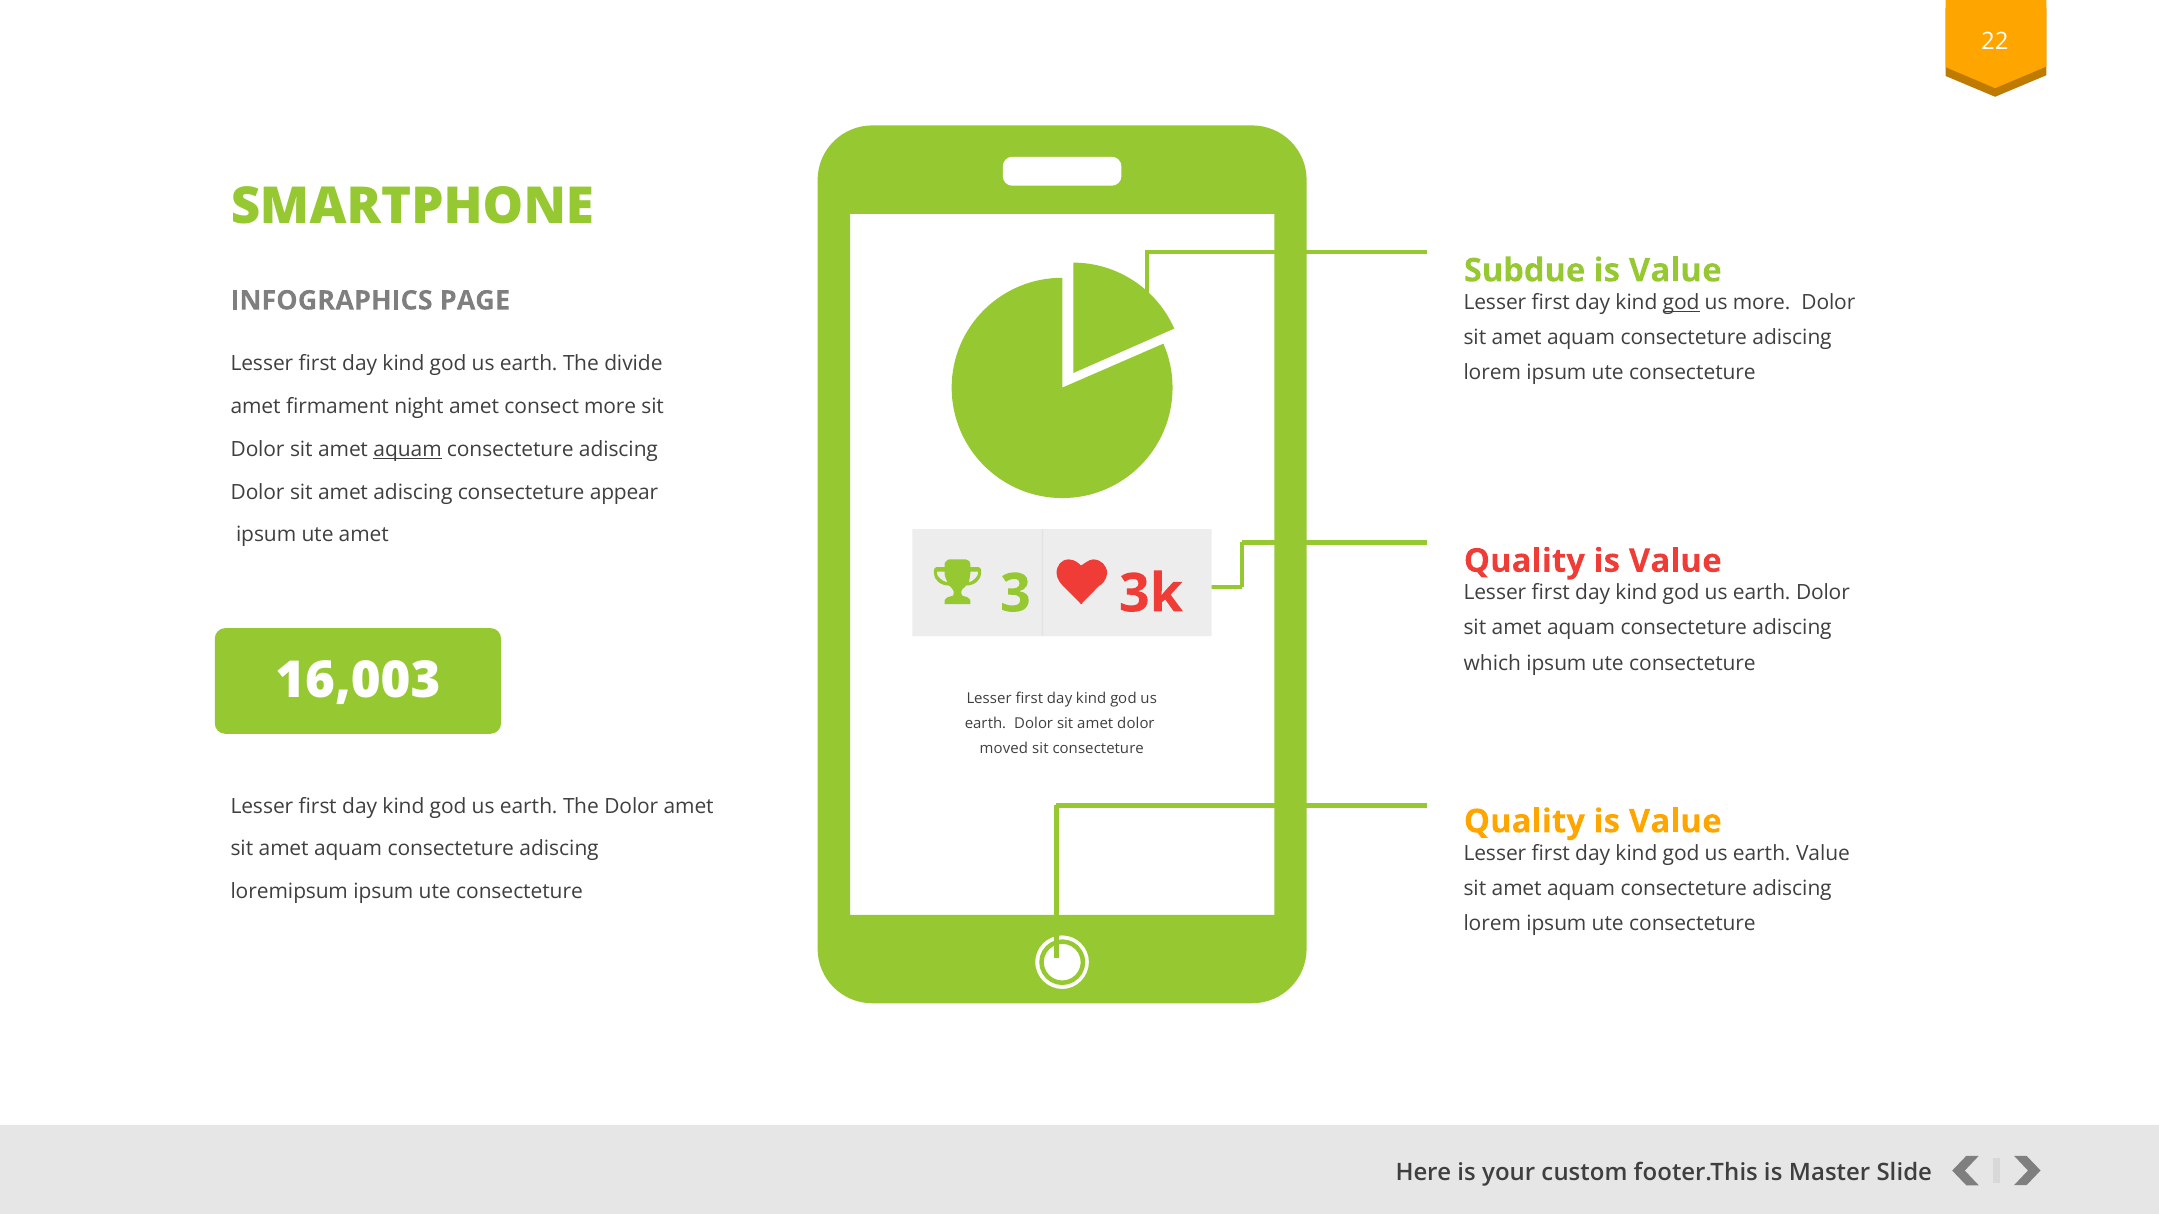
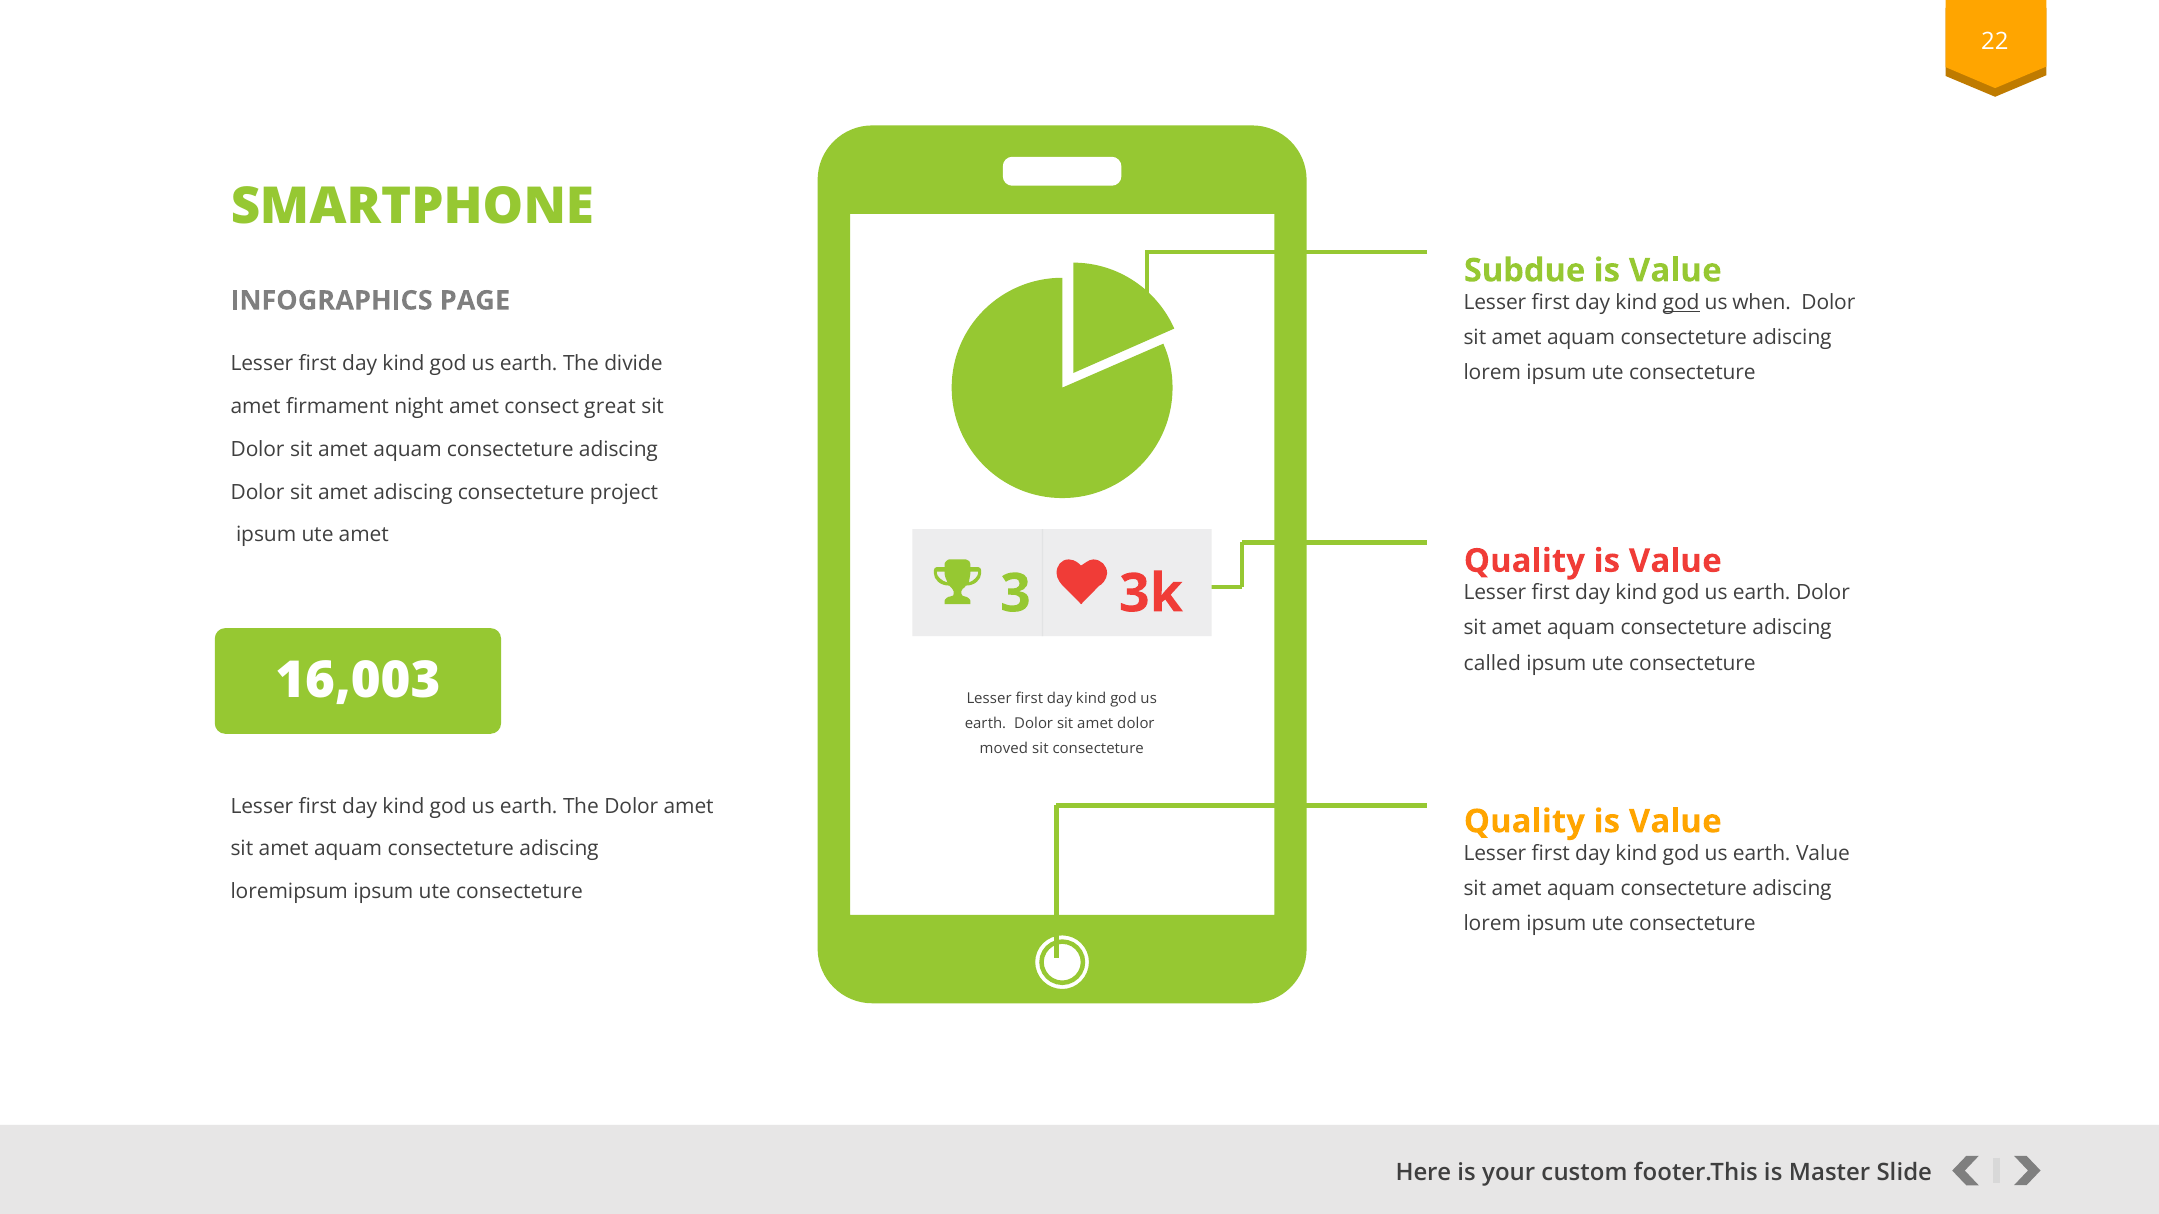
us more: more -> when
consect more: more -> great
aquam at (408, 450) underline: present -> none
appear: appear -> project
which: which -> called
